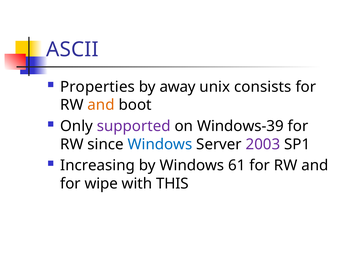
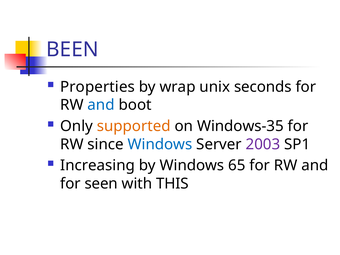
ASCII: ASCII -> BEEN
away: away -> wrap
consists: consists -> seconds
and at (101, 105) colour: orange -> blue
supported colour: purple -> orange
Windows-39: Windows-39 -> Windows-35
61: 61 -> 65
wipe: wipe -> seen
